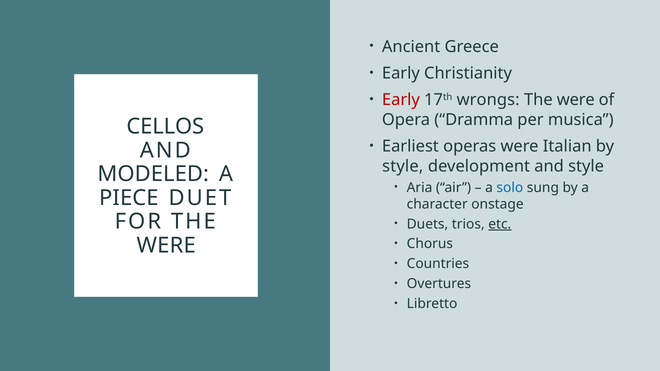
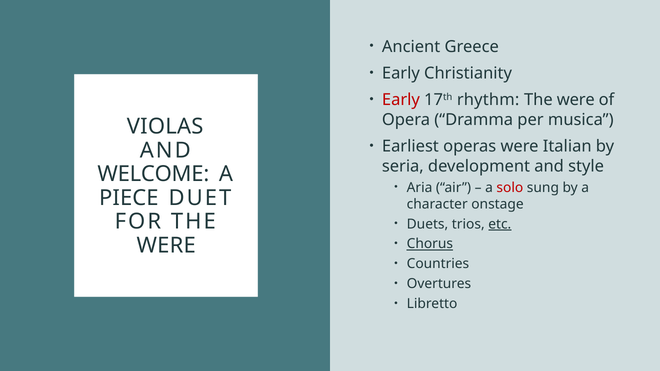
wrongs: wrongs -> rhythm
CELLOS: CELLOS -> VIOLAS
style at (403, 166): style -> seria
MODELED: MODELED -> WELCOME
solo colour: blue -> red
Chorus underline: none -> present
